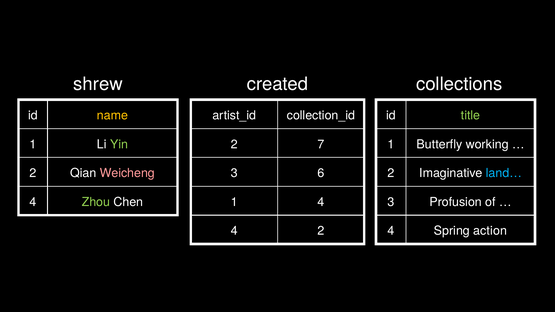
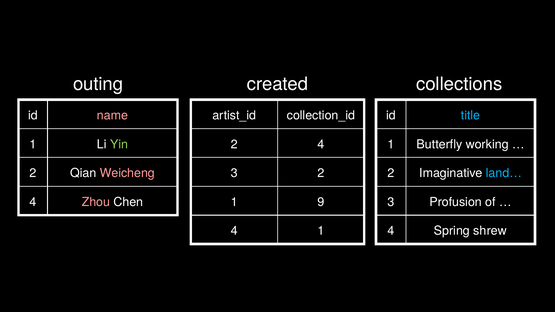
shrew: shrew -> outing
name colour: yellow -> pink
title colour: light green -> light blue
2 7: 7 -> 4
3 6: 6 -> 2
Zhou colour: light green -> pink
1 4: 4 -> 9
4 2: 2 -> 1
action: action -> shrew
